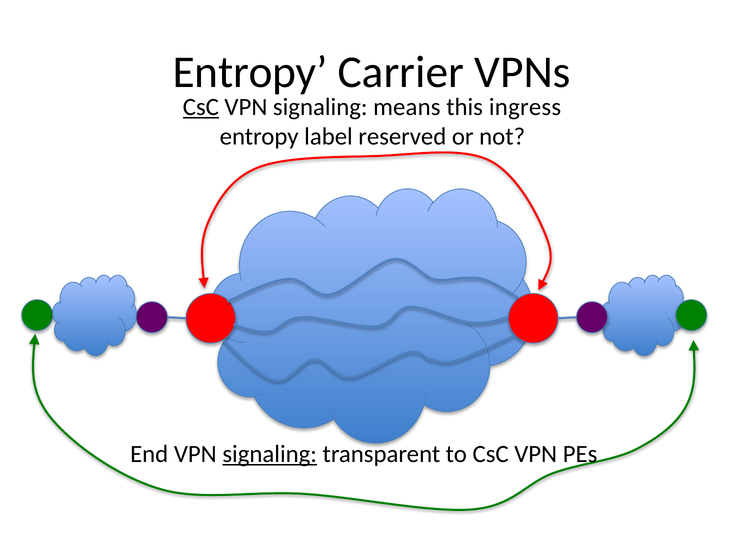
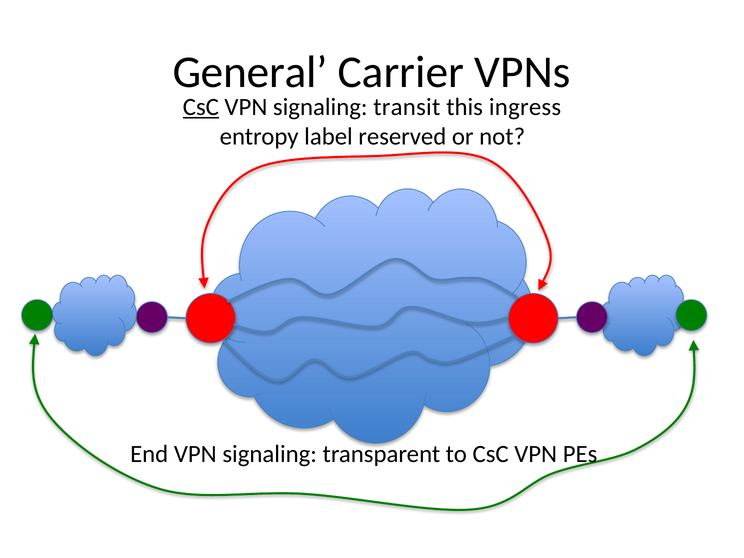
Entropy at (250, 72): Entropy -> General
means: means -> transit
signaling at (270, 454) underline: present -> none
